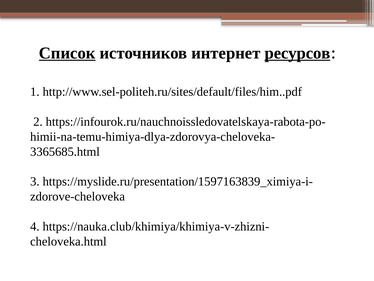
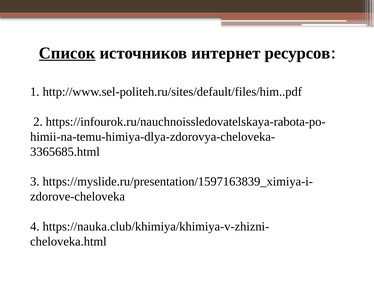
ресурсов underline: present -> none
